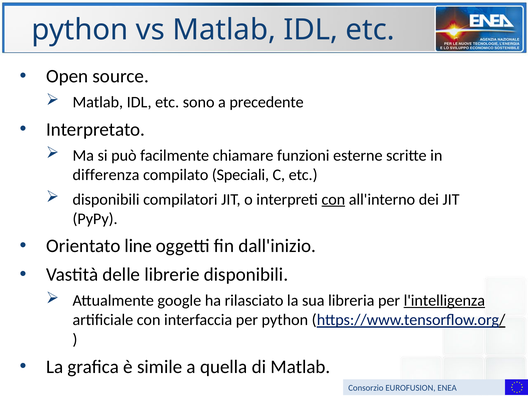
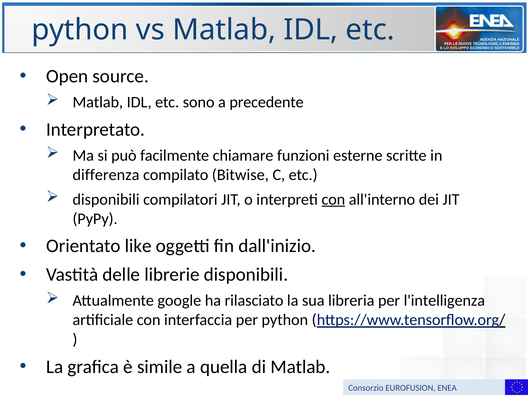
Speciali: Speciali -> Bitwise
line: line -> like
l'intelligenza underline: present -> none
